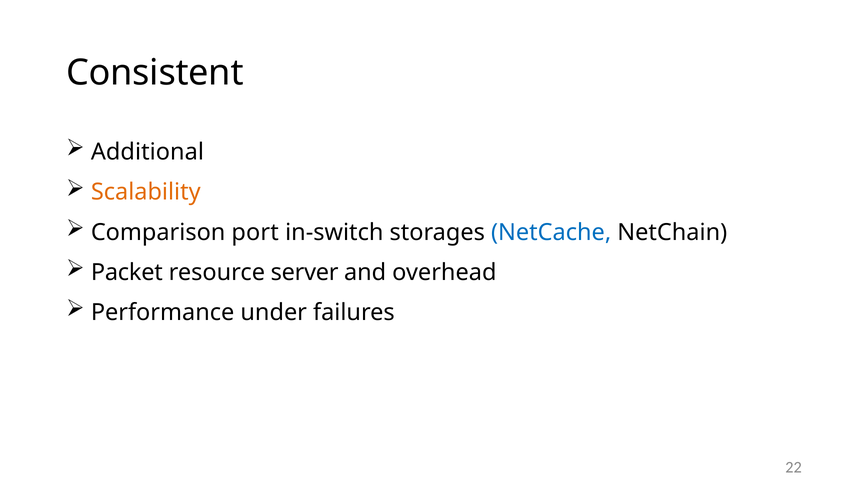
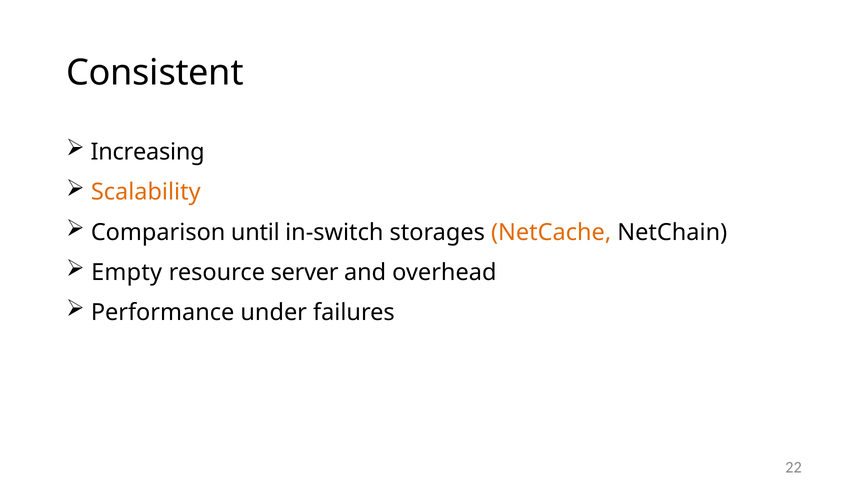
Additional: Additional -> Increasing
port: port -> until
NetCache colour: blue -> orange
Packet: Packet -> Empty
